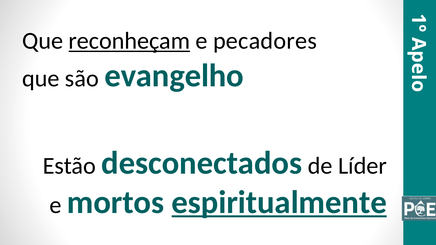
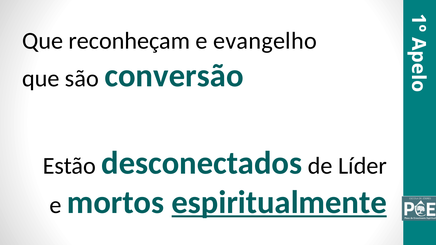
reconheçam underline: present -> none
pecadores: pecadores -> evangelho
evangelho: evangelho -> conversão
